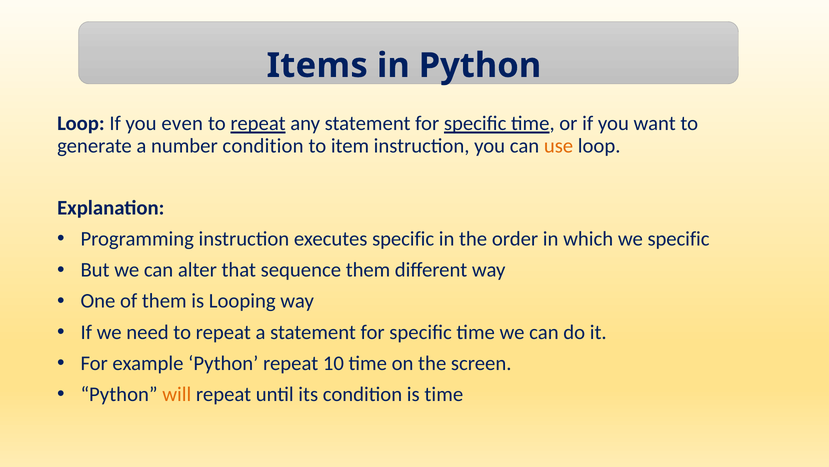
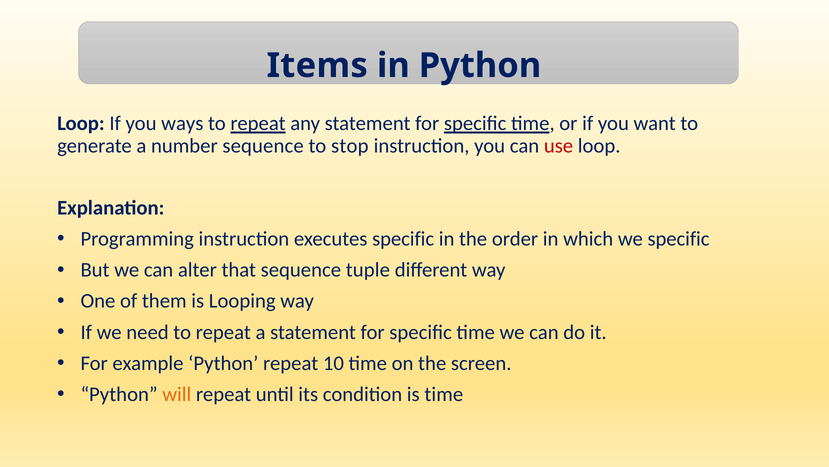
even: even -> ways
number condition: condition -> sequence
item: item -> stop
use colour: orange -> red
sequence them: them -> tuple
